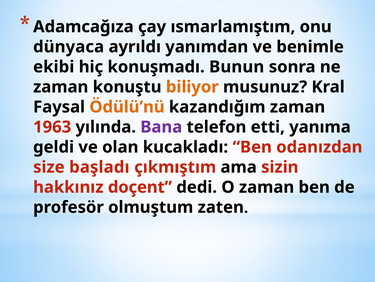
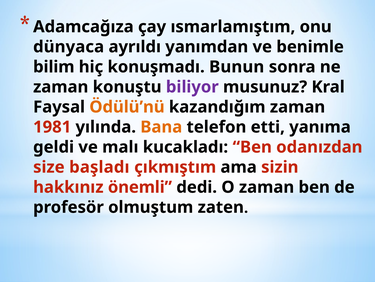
ekibi: ekibi -> bilim
biliyor colour: orange -> purple
1963: 1963 -> 1981
Bana colour: purple -> orange
olan: olan -> malı
doçent: doçent -> önemli
